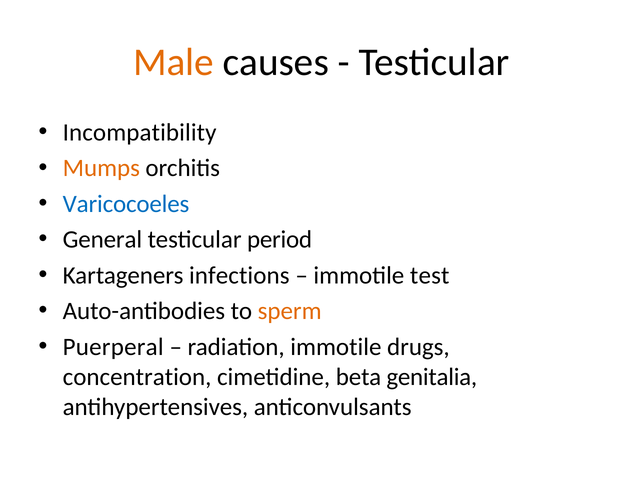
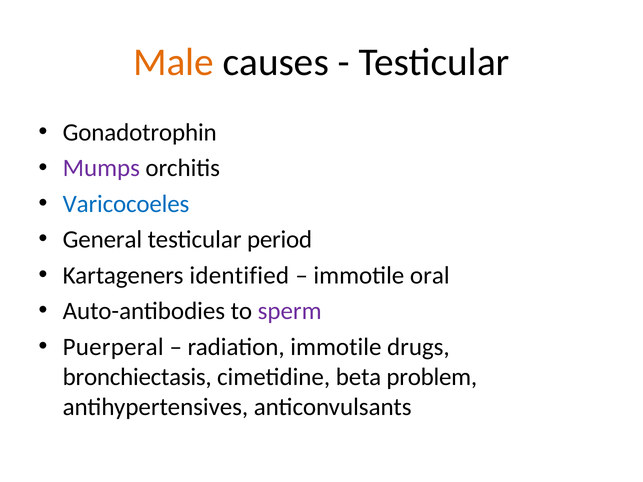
Incompatibility: Incompatibility -> Gonadotrophin
Mumps colour: orange -> purple
infections: infections -> identified
test: test -> oral
sperm colour: orange -> purple
concentration: concentration -> bronchiectasis
genitalia: genitalia -> problem
